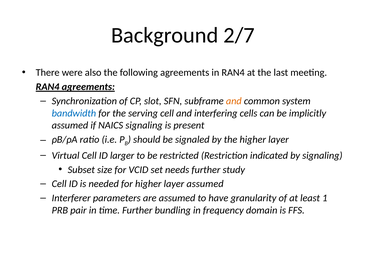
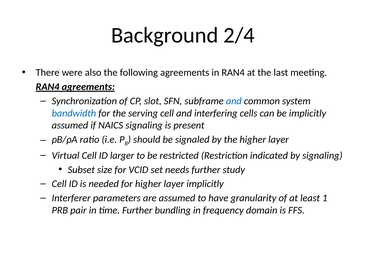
2/7: 2/7 -> 2/4
and at (234, 101) colour: orange -> blue
layer assumed: assumed -> implicitly
